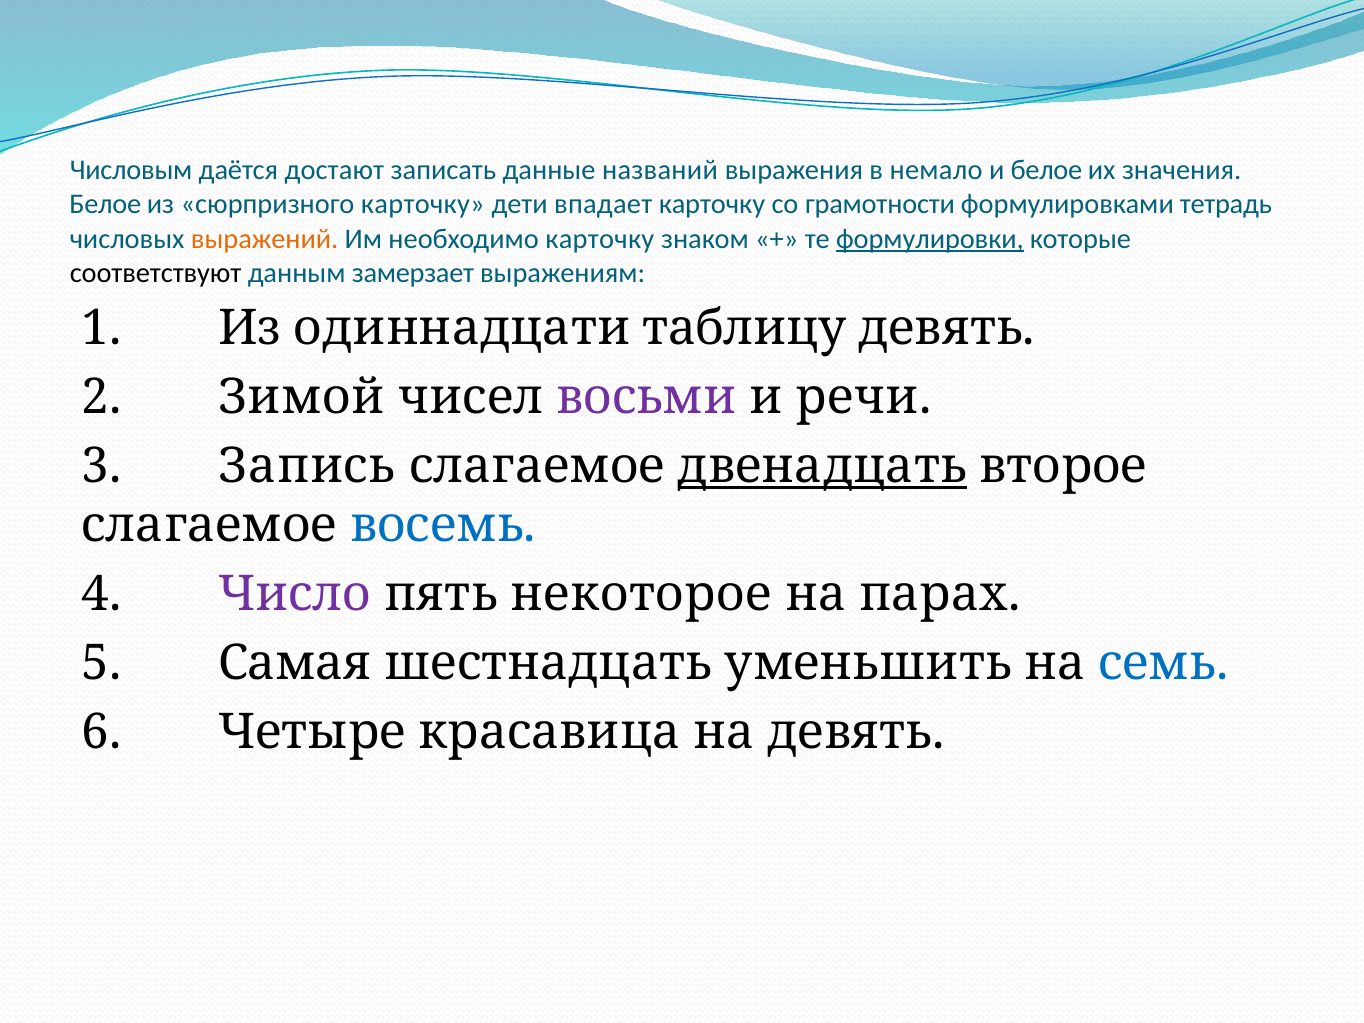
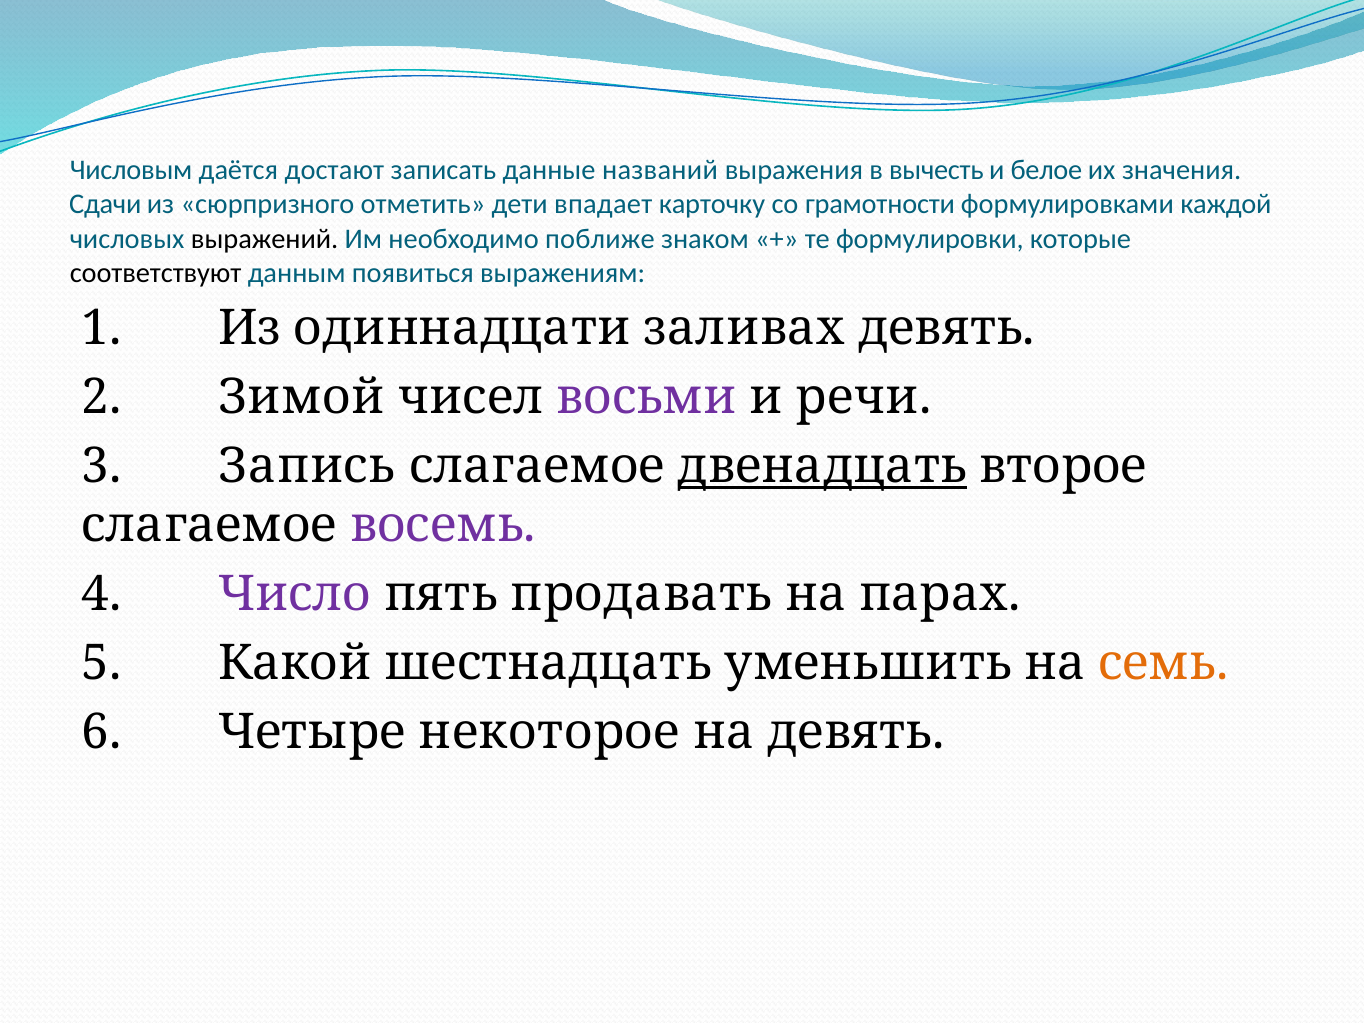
немало: немало -> вычесть
Белое at (105, 205): Белое -> Сдачи
сюрпризного карточку: карточку -> отметить
тетрадь: тетрадь -> каждой
выражений colour: orange -> black
необходимо карточку: карточку -> поближе
формулировки underline: present -> none
замерзает: замерзает -> появиться
таблицу: таблицу -> заливах
восемь colour: blue -> purple
некоторое: некоторое -> продавать
Самая: Самая -> Какой
семь colour: blue -> orange
красавица: красавица -> некоторое
